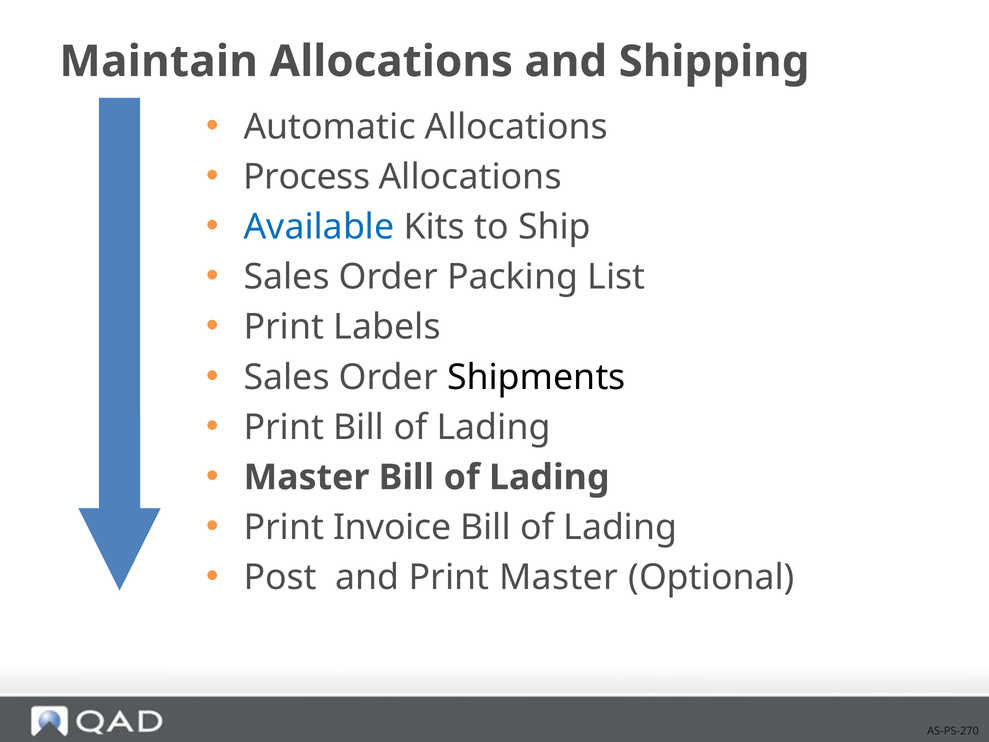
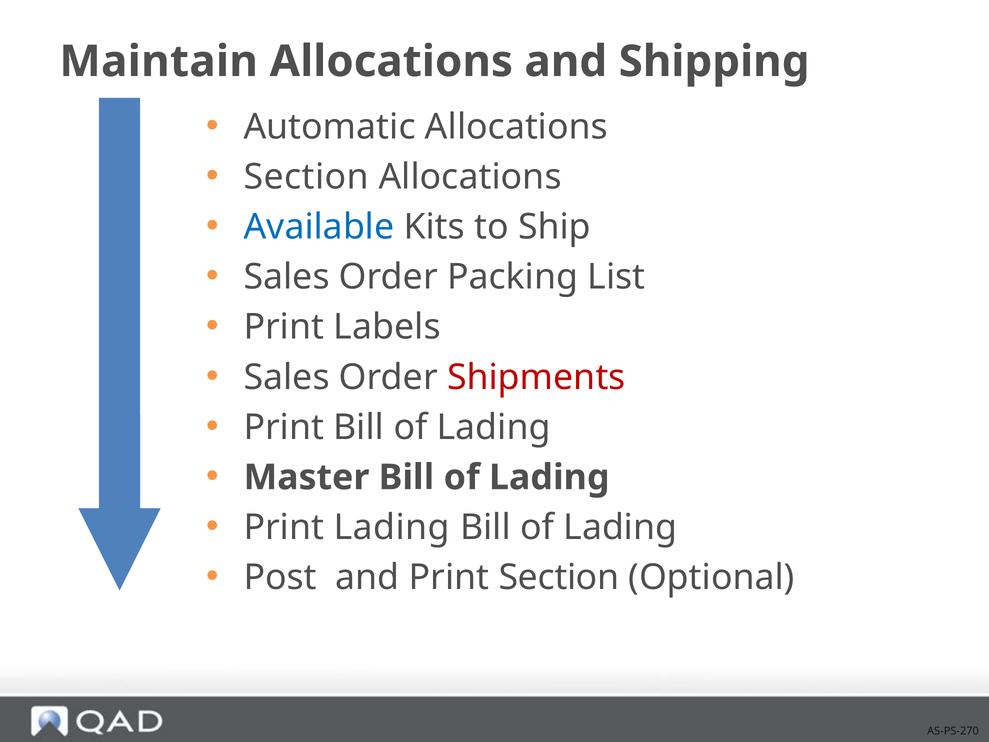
Process at (307, 177): Process -> Section
Shipments colour: black -> red
Print Invoice: Invoice -> Lading
Print Master: Master -> Section
